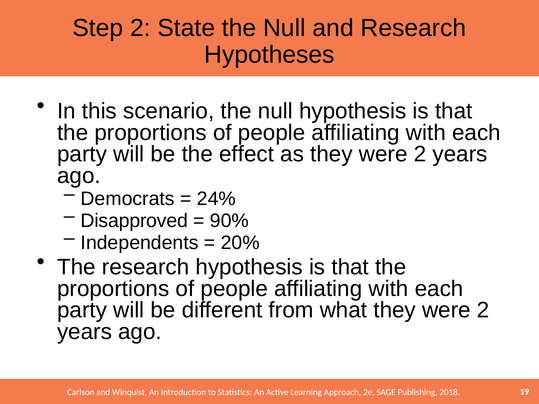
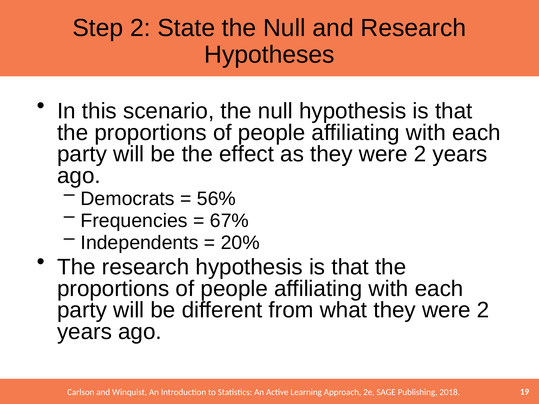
24%: 24% -> 56%
Disapproved: Disapproved -> Frequencies
90%: 90% -> 67%
